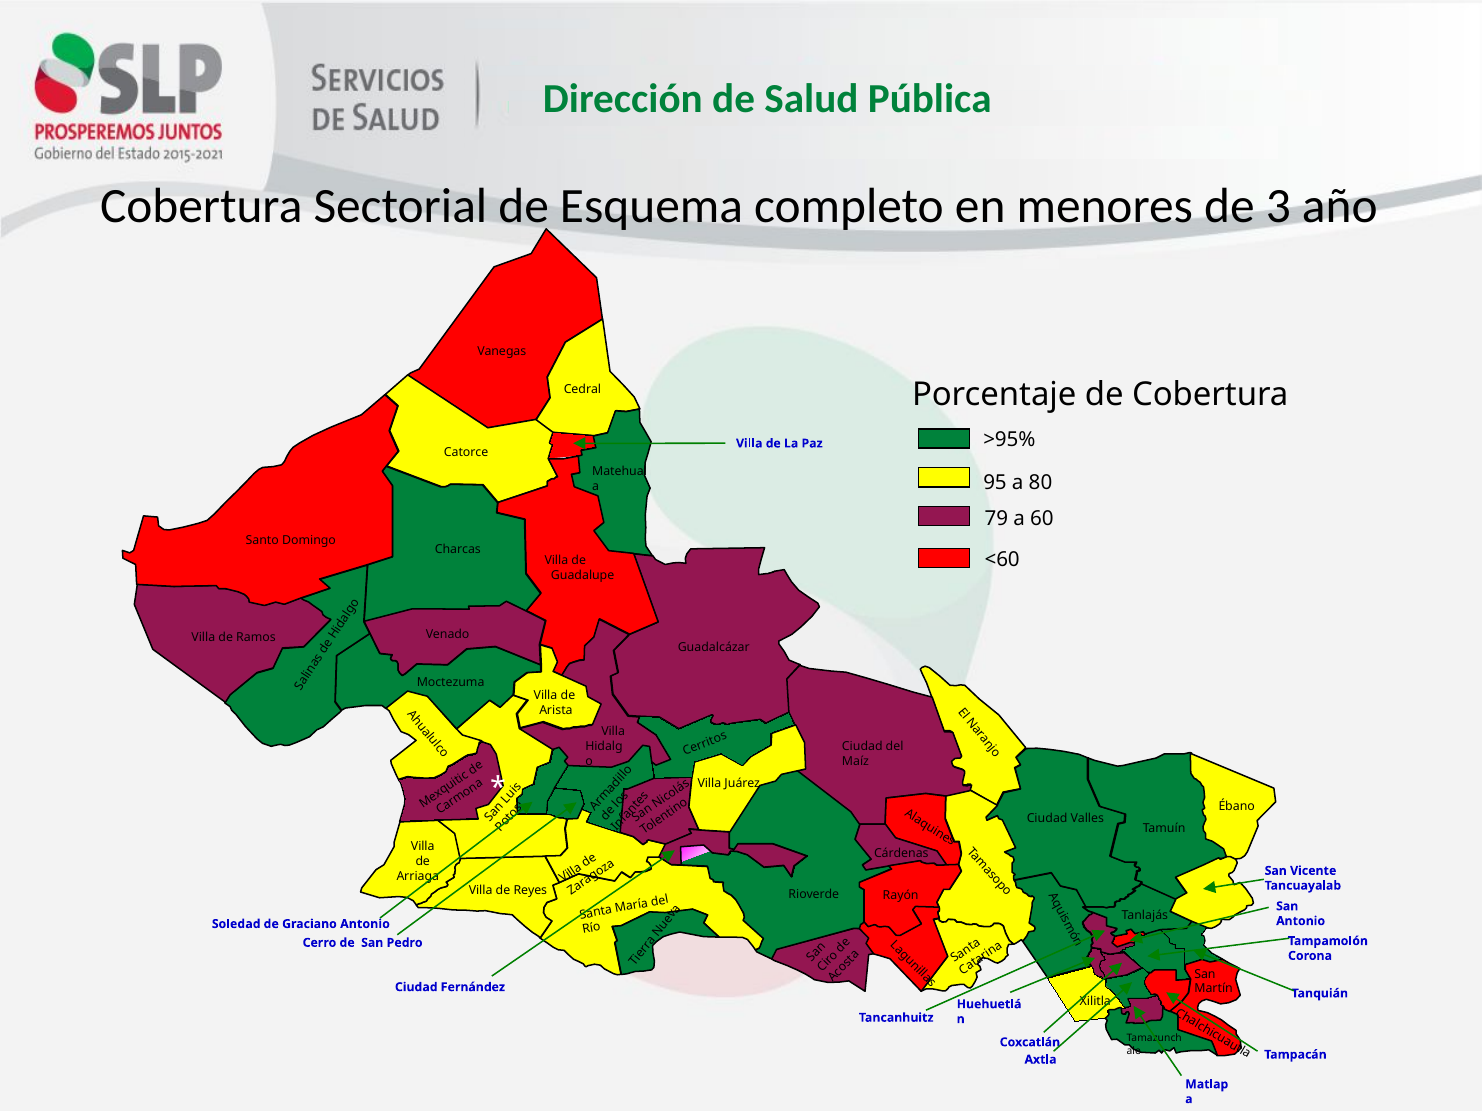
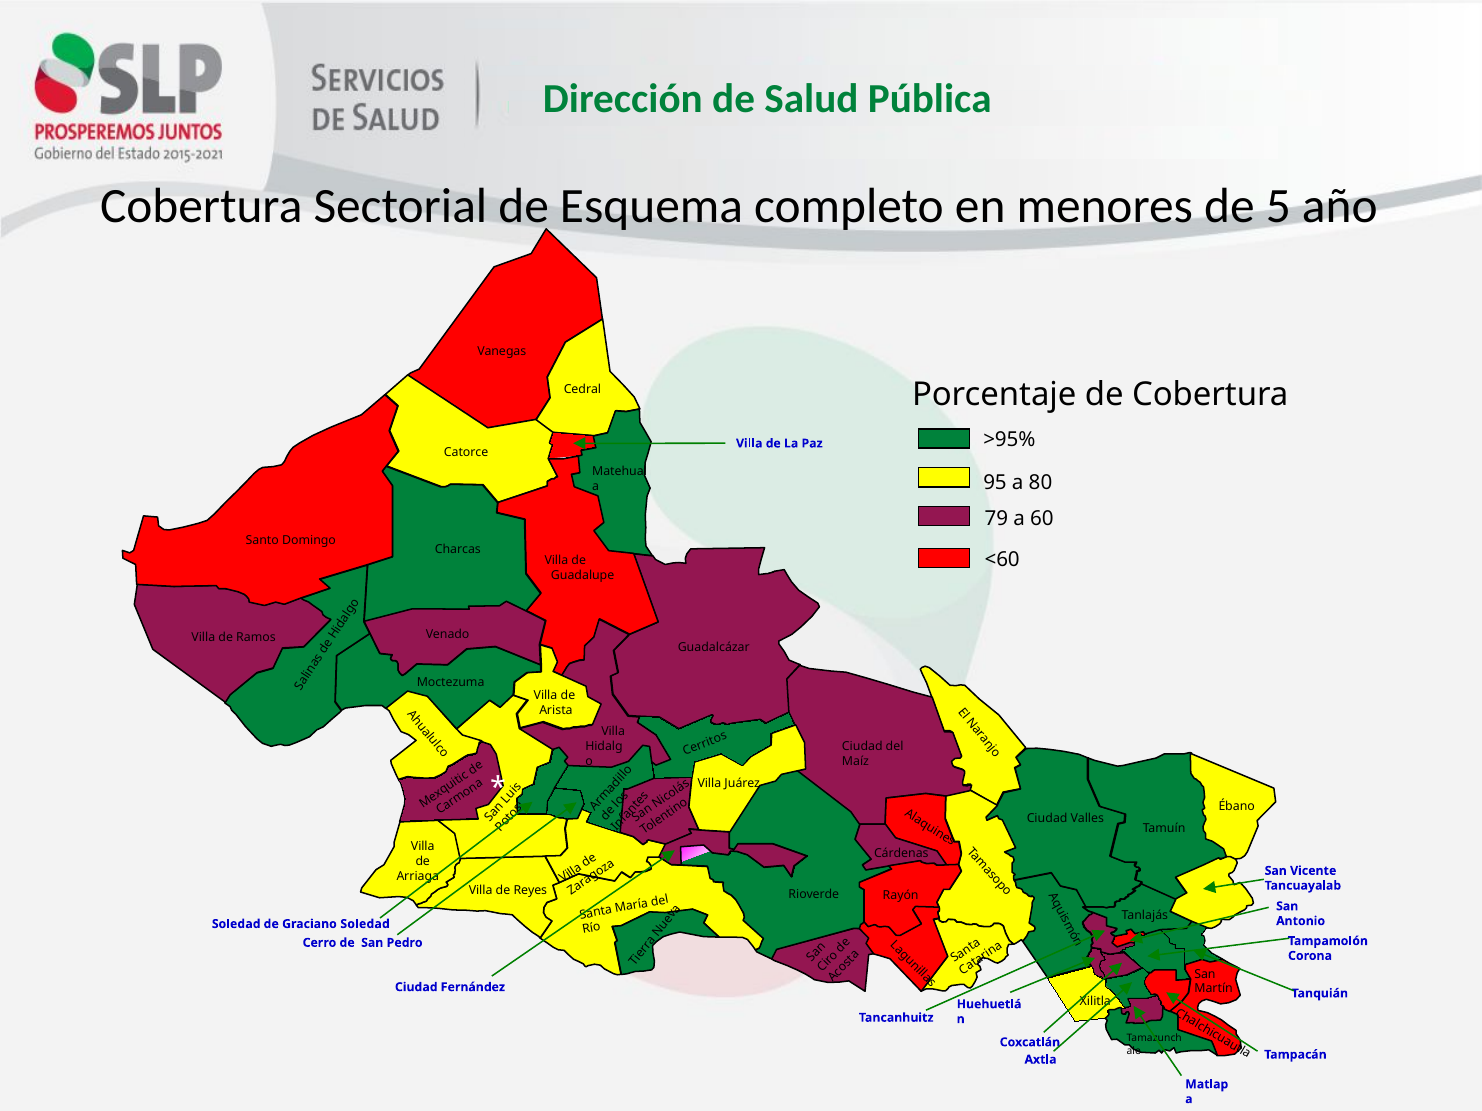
3: 3 -> 5
Graciano Antonio: Antonio -> Soledad
